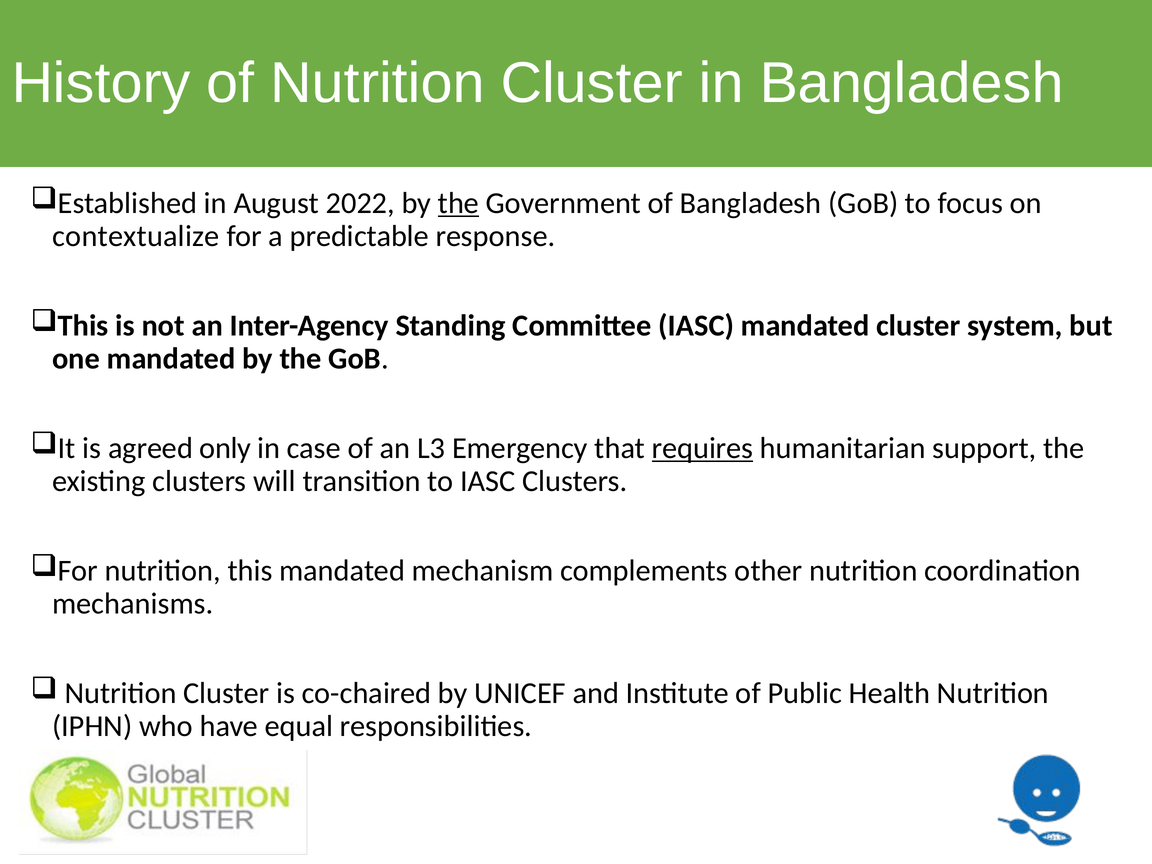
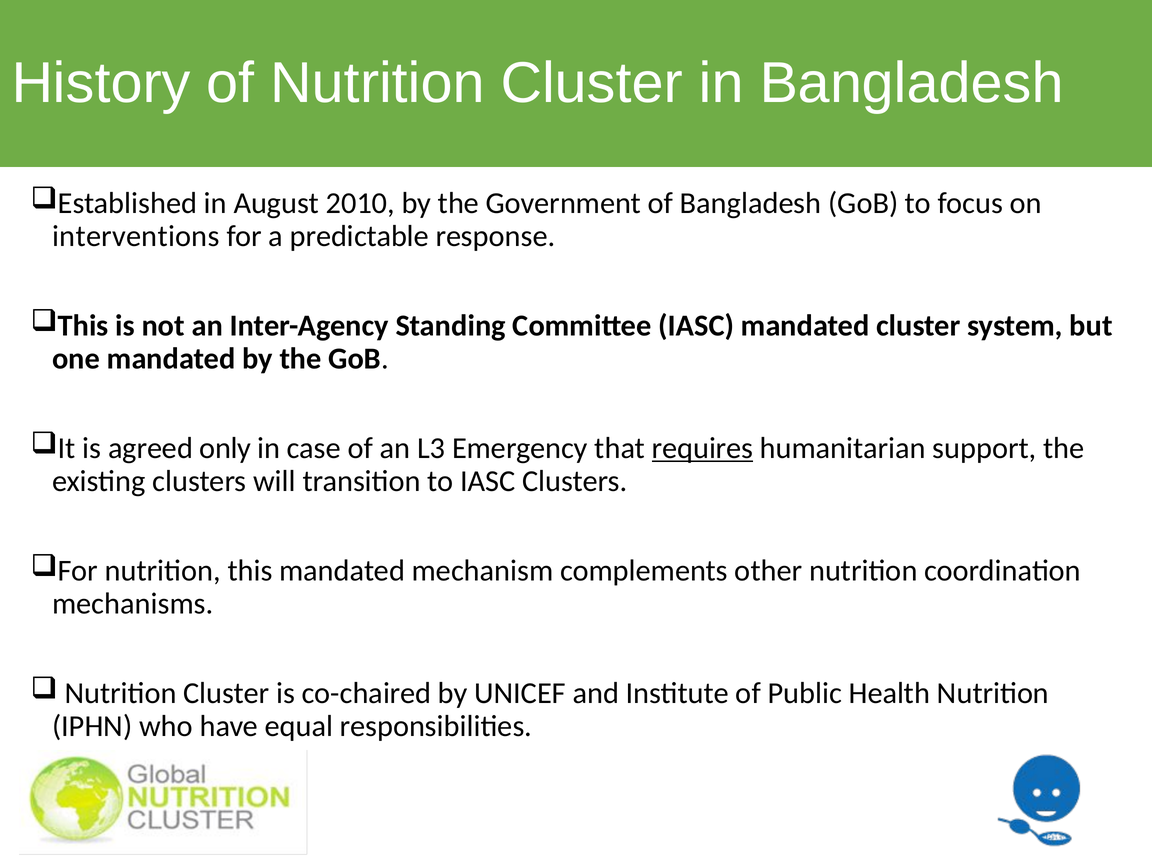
2022: 2022 -> 2010
the at (458, 203) underline: present -> none
contextualize: contextualize -> interventions
